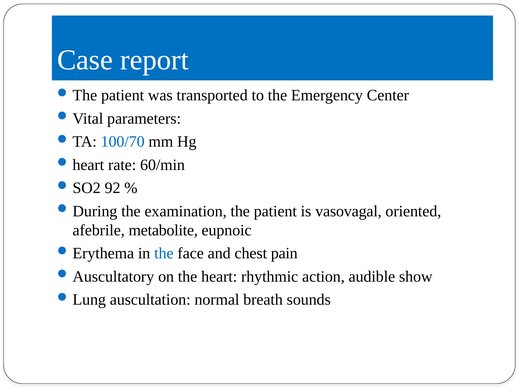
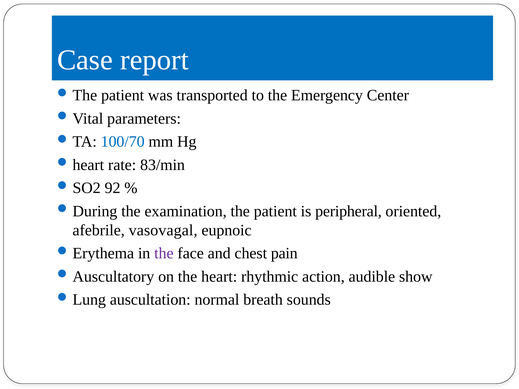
60/min: 60/min -> 83/min
vasovagal: vasovagal -> peripheral
metabolite: metabolite -> vasovagal
the at (164, 253) colour: blue -> purple
